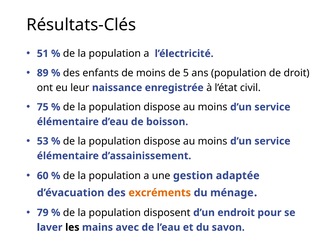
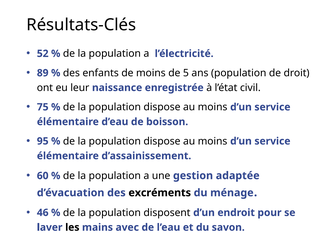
51: 51 -> 52
53: 53 -> 95
excréments colour: orange -> black
79: 79 -> 46
